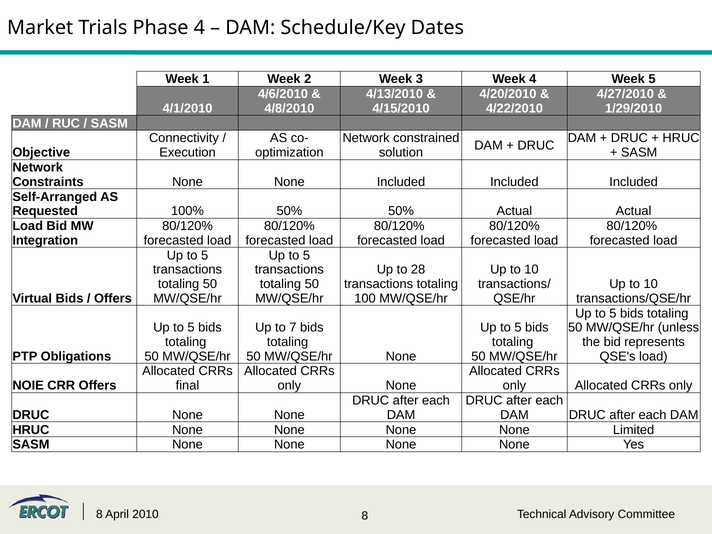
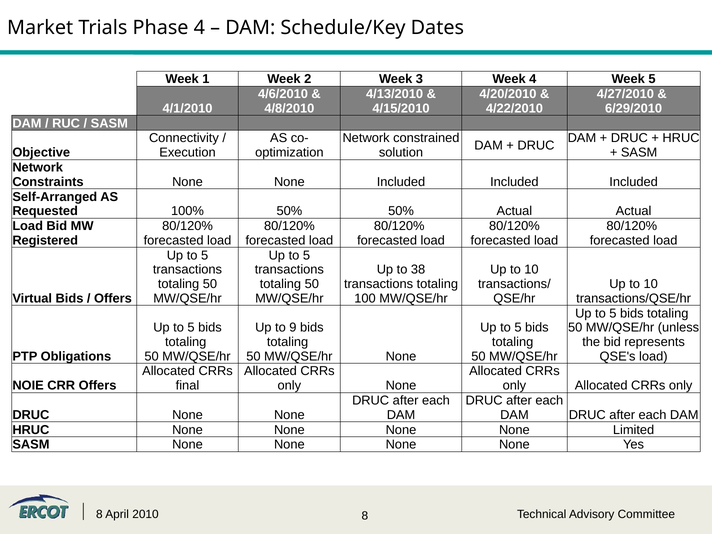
1/29/2010: 1/29/2010 -> 6/29/2010
Integration: Integration -> Registered
28: 28 -> 38
7: 7 -> 9
